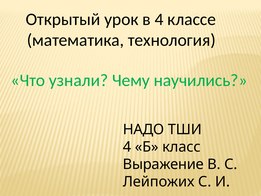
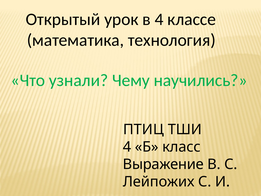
НАДО: НАДО -> ПТИЦ
